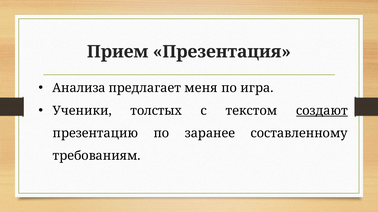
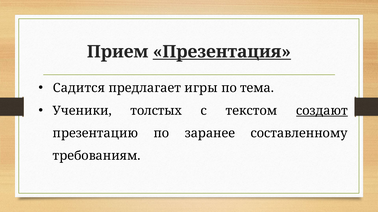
Презентация underline: none -> present
Анализа: Анализа -> Садится
меня: меня -> игры
игра: игра -> тема
